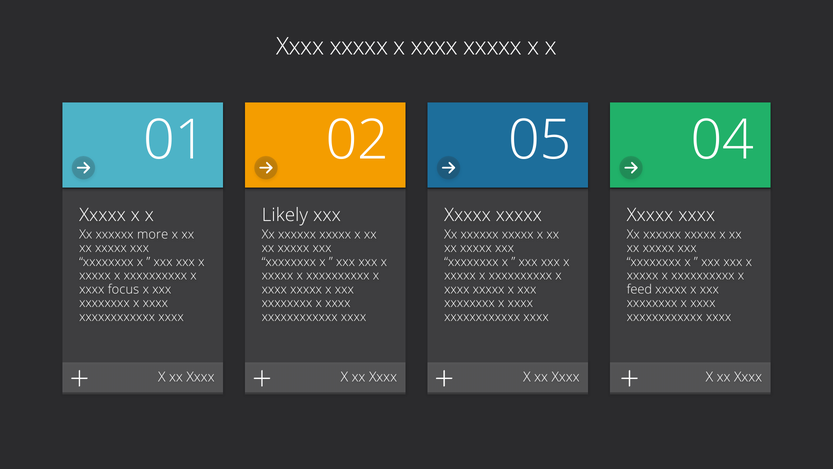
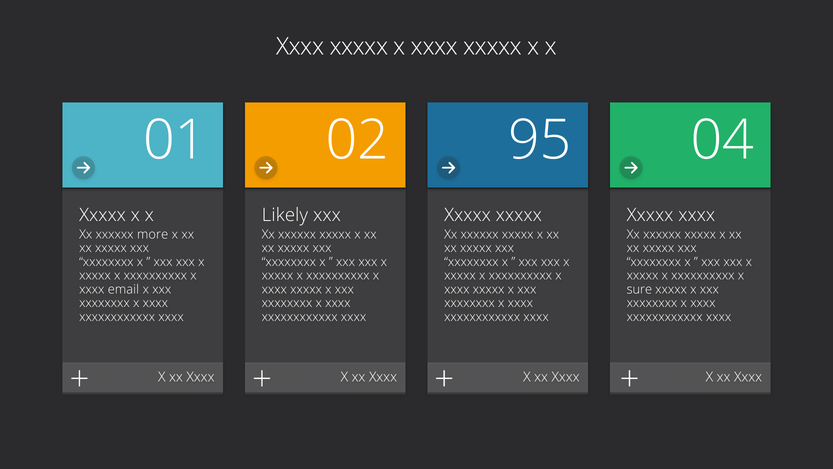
05: 05 -> 95
focus: focus -> email
feed: feed -> sure
